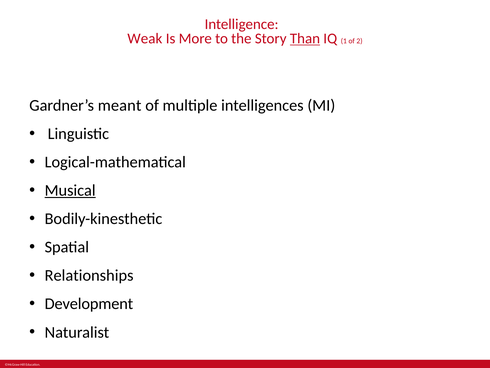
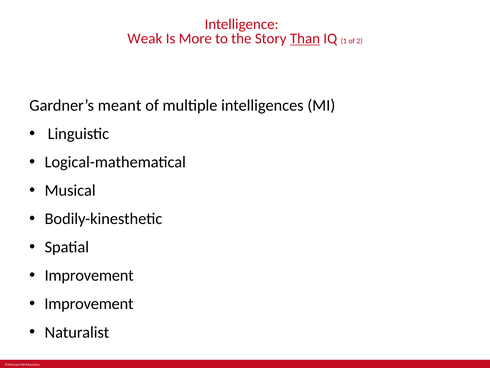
Musical underline: present -> none
Relationships at (89, 275): Relationships -> Improvement
Development at (89, 304): Development -> Improvement
